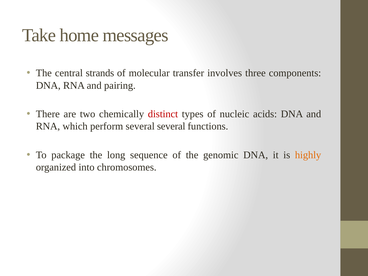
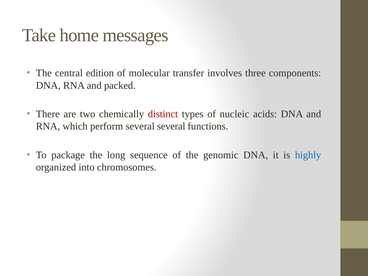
strands: strands -> edition
pairing: pairing -> packed
highly colour: orange -> blue
